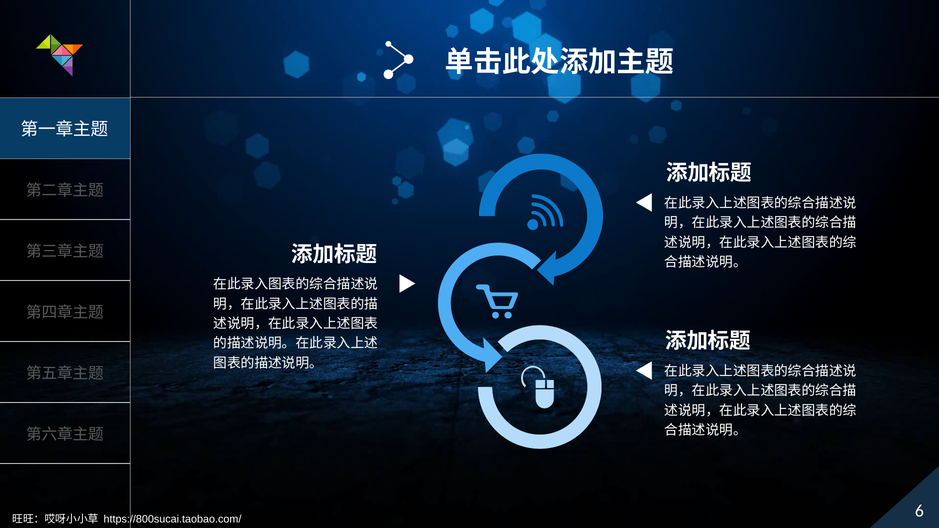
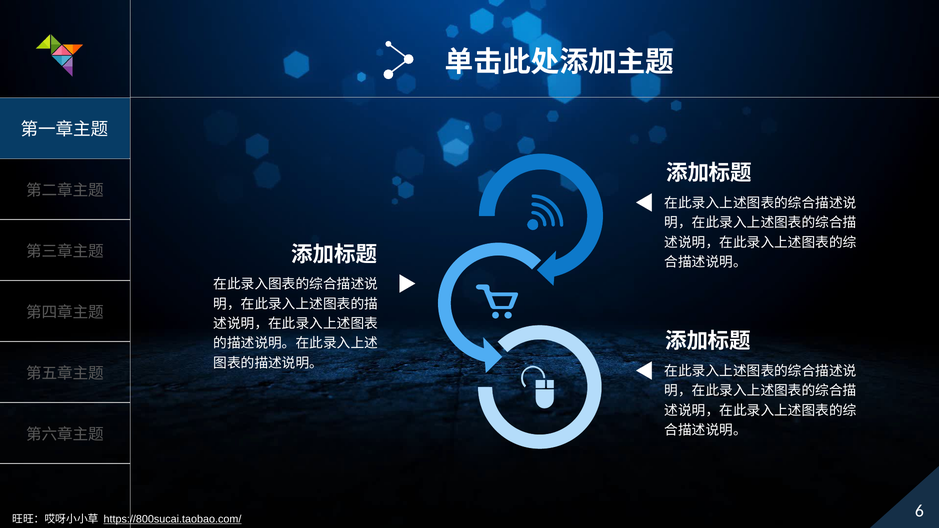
https://800sucai.taobao.com/ underline: none -> present
